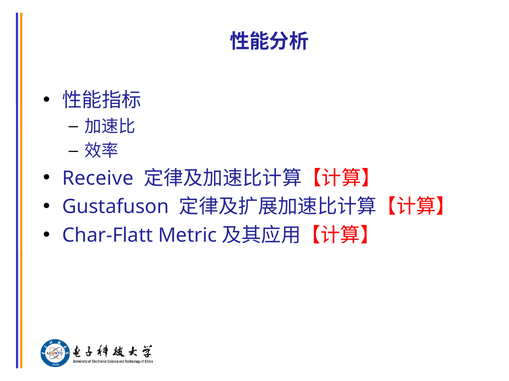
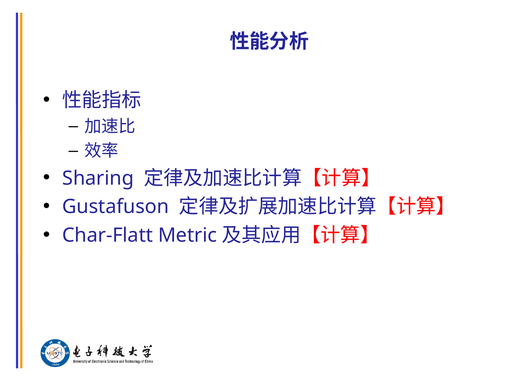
Receive: Receive -> Sharing
